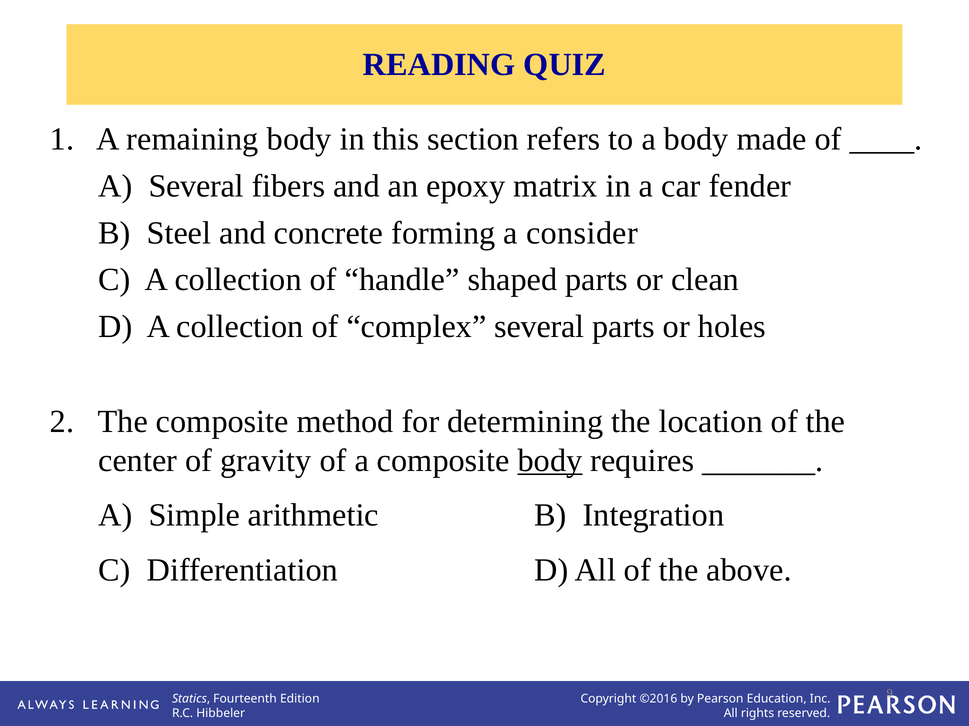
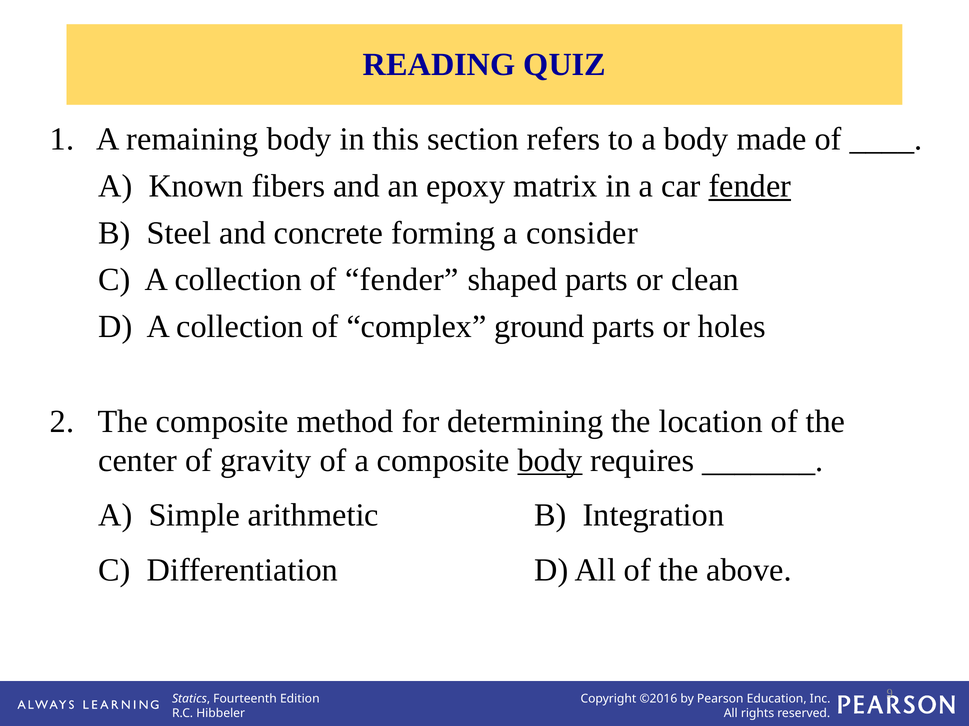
A Several: Several -> Known
fender at (750, 186) underline: none -> present
of handle: handle -> fender
complex several: several -> ground
